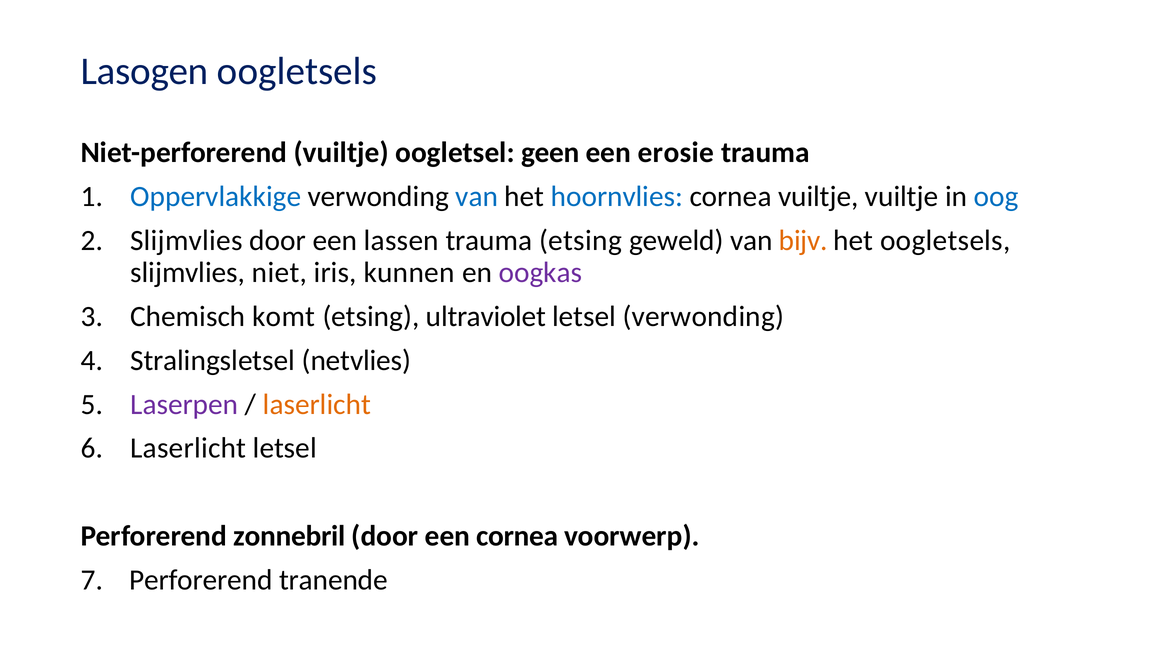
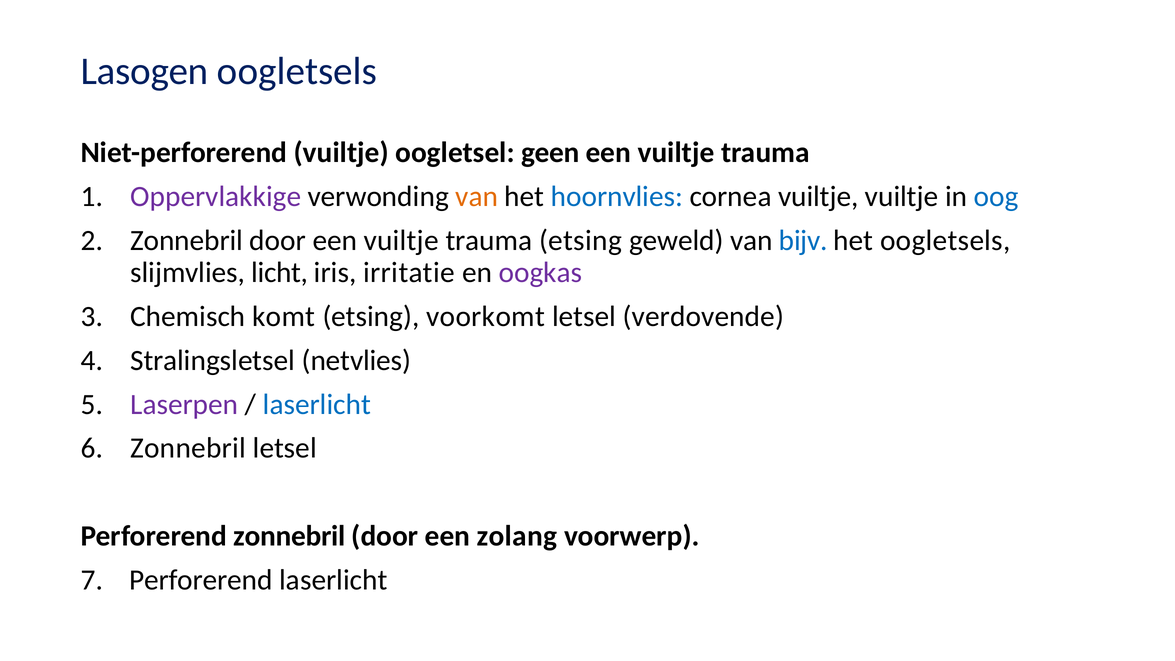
erosie at (676, 153): erosie -> vuiltje
Oppervlakkige colour: blue -> purple
van at (477, 197) colour: blue -> orange
Slijmvlies at (186, 241): Slijmvlies -> Zonnebril
door een lassen: lassen -> vuiltje
bijv colour: orange -> blue
niet: niet -> licht
kunnen: kunnen -> irritatie
ultraviolet: ultraviolet -> voorkomt
letsel verwonding: verwonding -> verdovende
laserlicht at (317, 404) colour: orange -> blue
Laserlicht at (188, 448): Laserlicht -> Zonnebril
een cornea: cornea -> zolang
Perforerend tranende: tranende -> laserlicht
